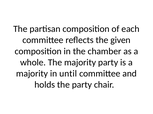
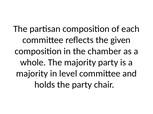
until: until -> level
